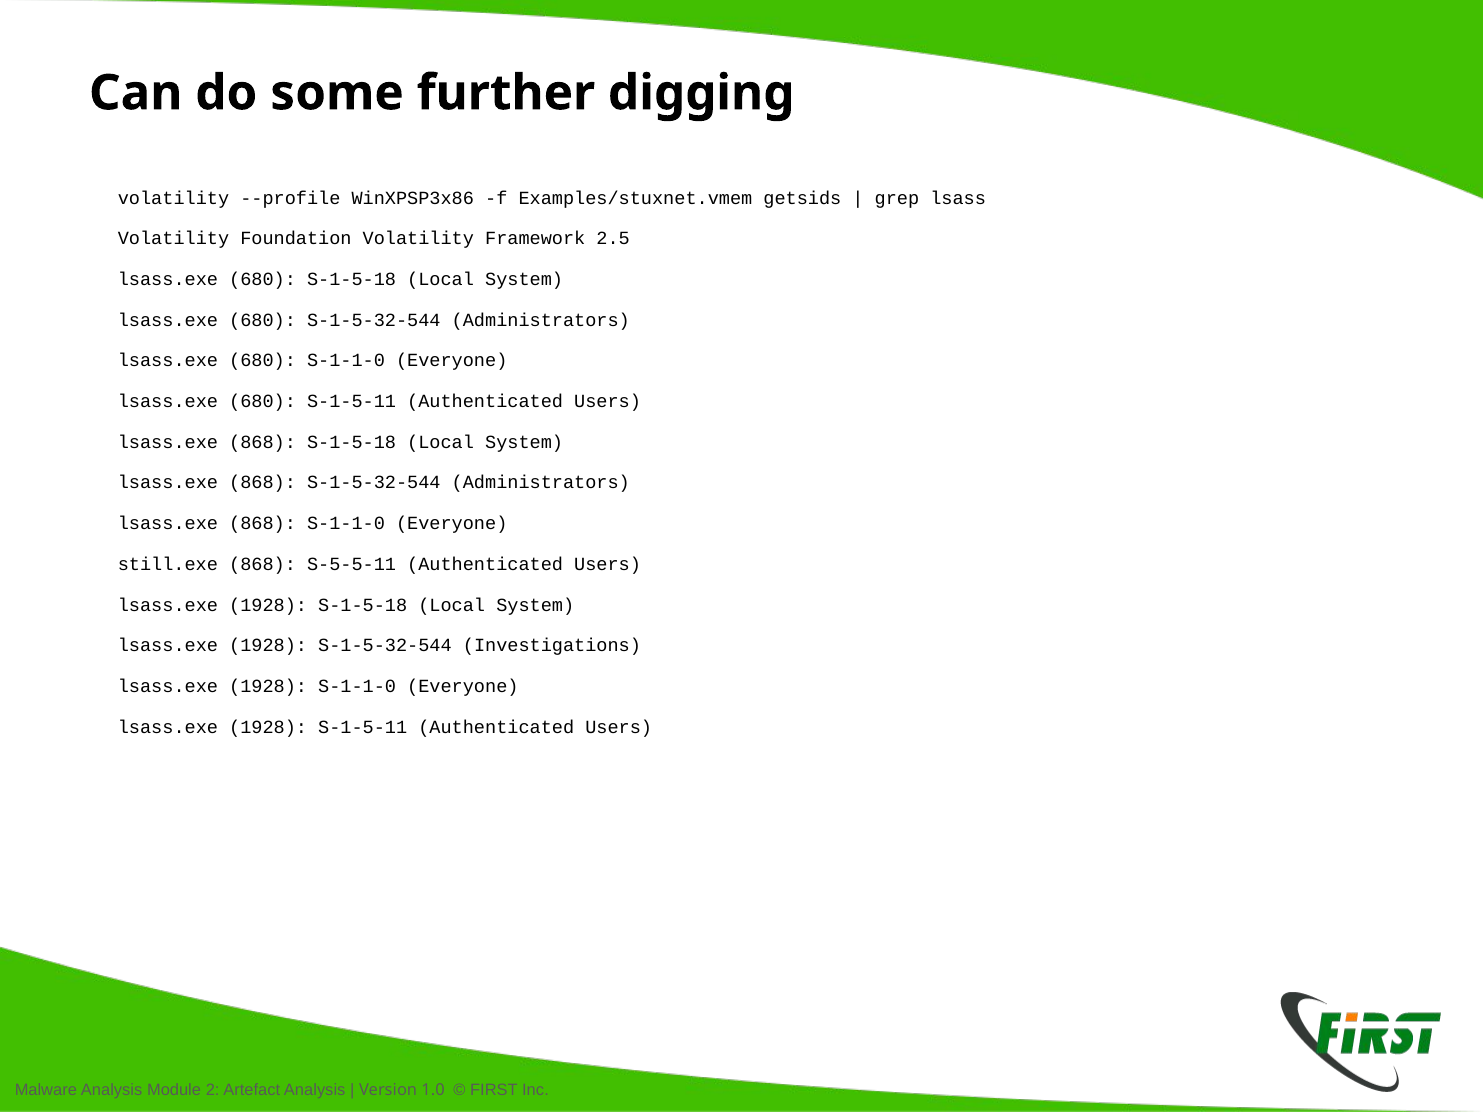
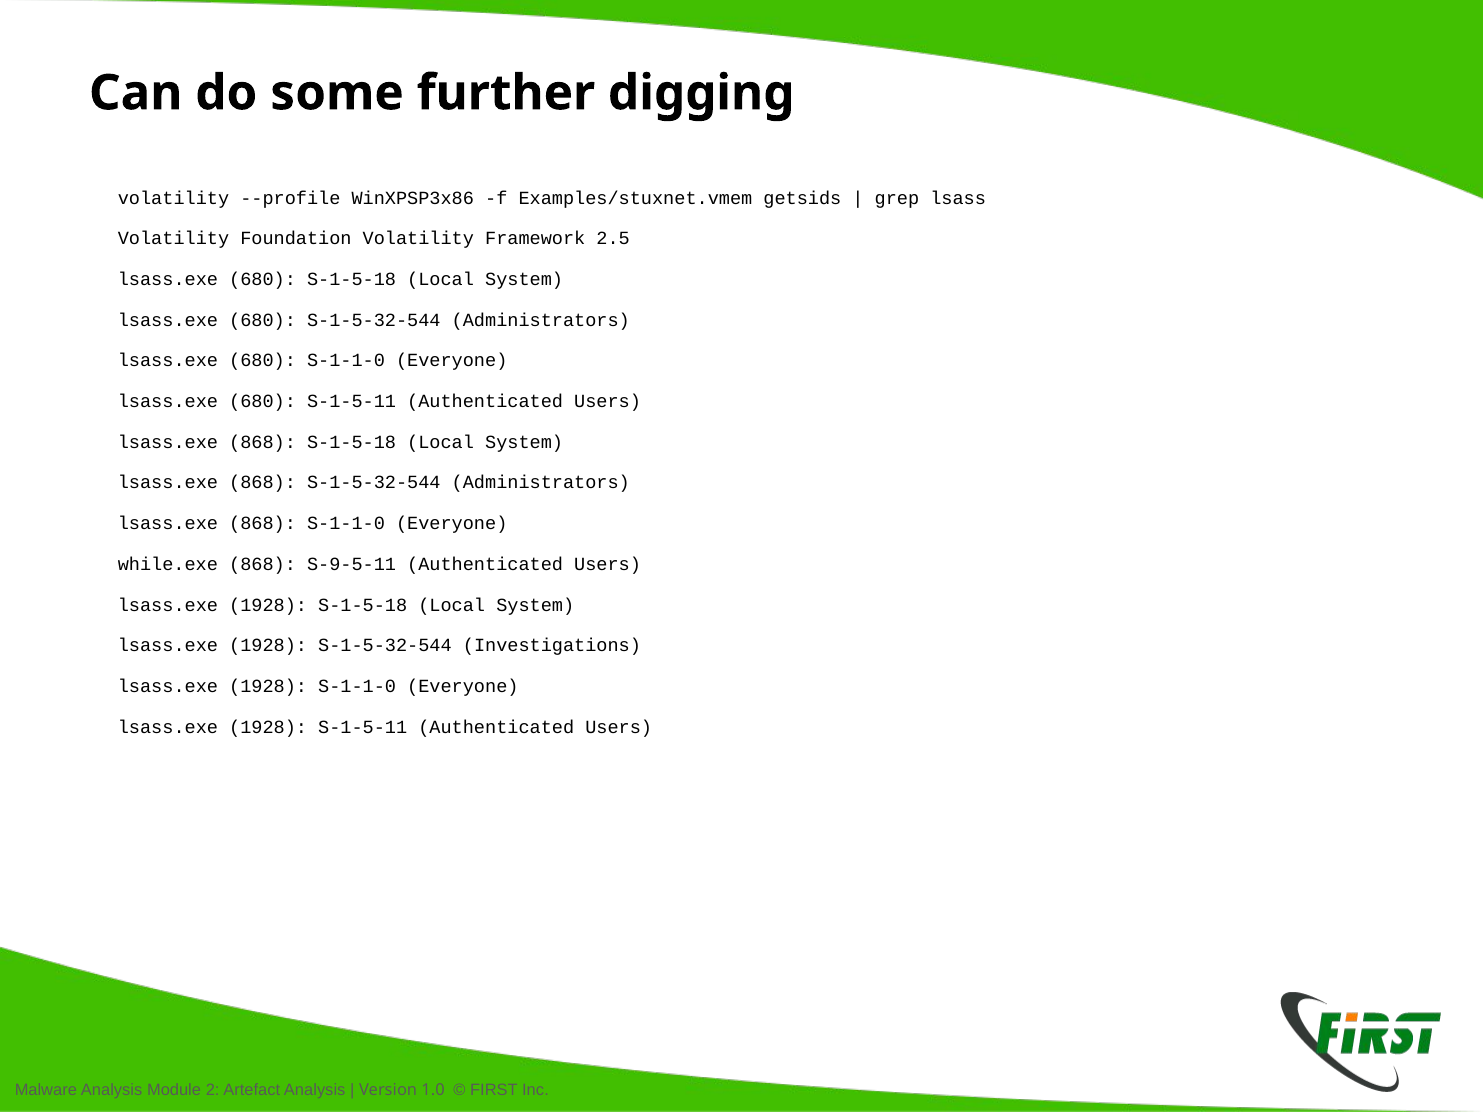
still.exe: still.exe -> while.exe
S-5-5-11: S-5-5-11 -> S-9-5-11
